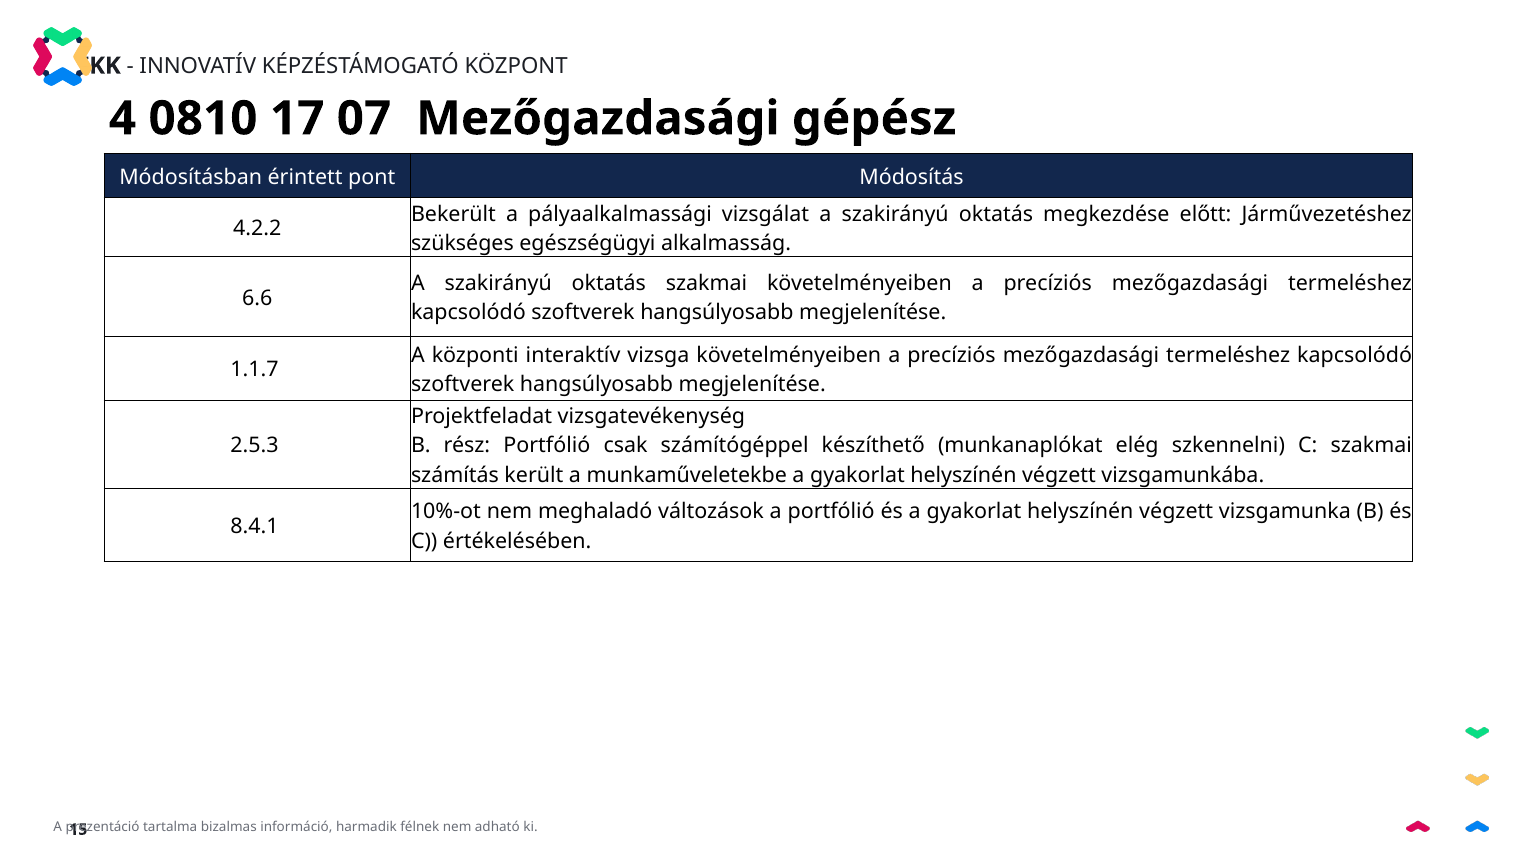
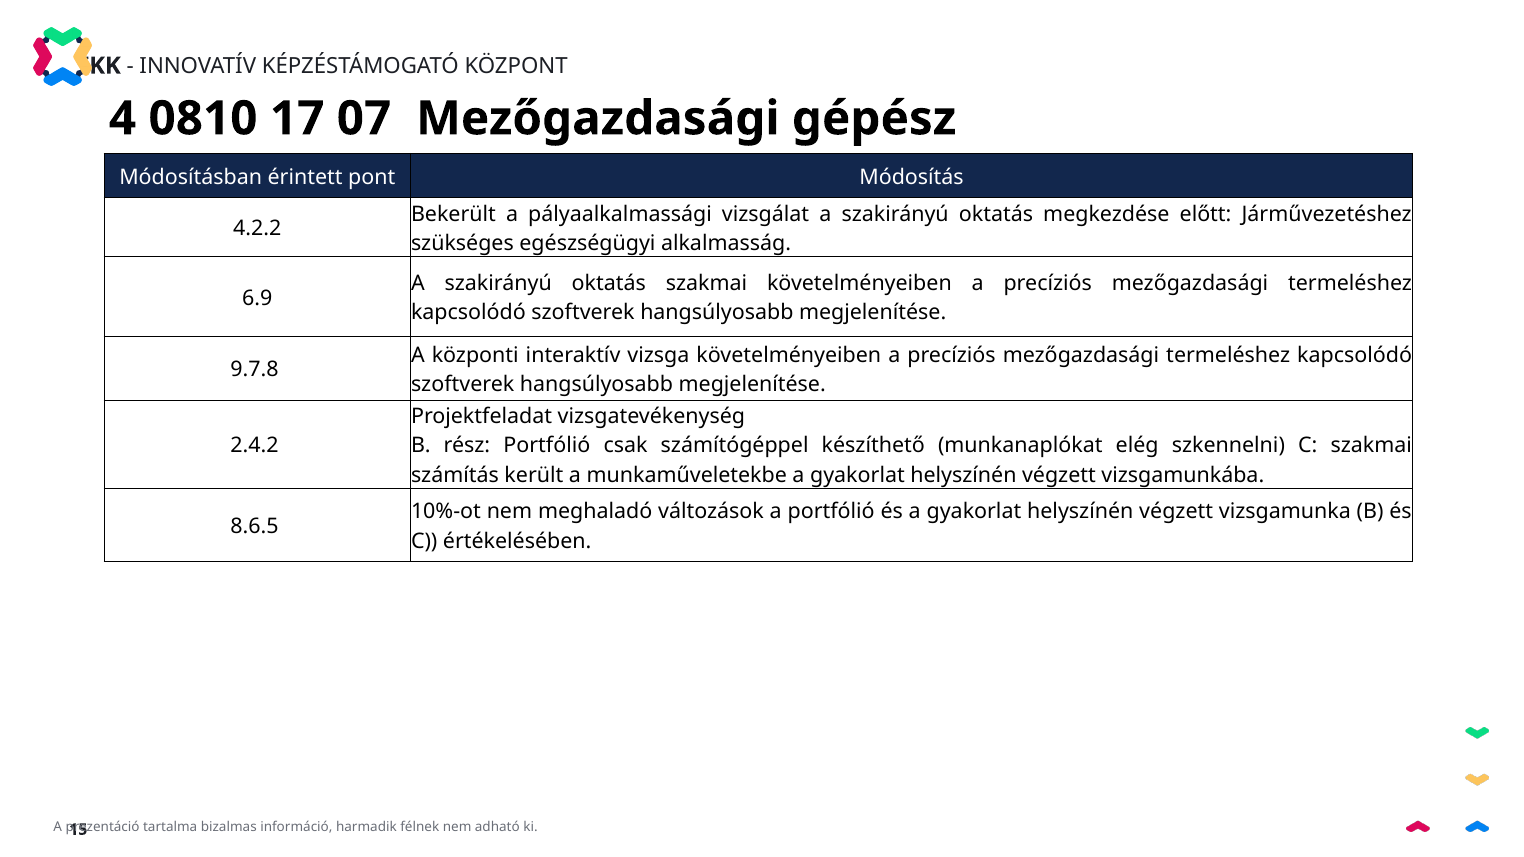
6.6: 6.6 -> 6.9
1.1.7: 1.1.7 -> 9.7.8
2.5.3: 2.5.3 -> 2.4.2
8.4.1: 8.4.1 -> 8.6.5
